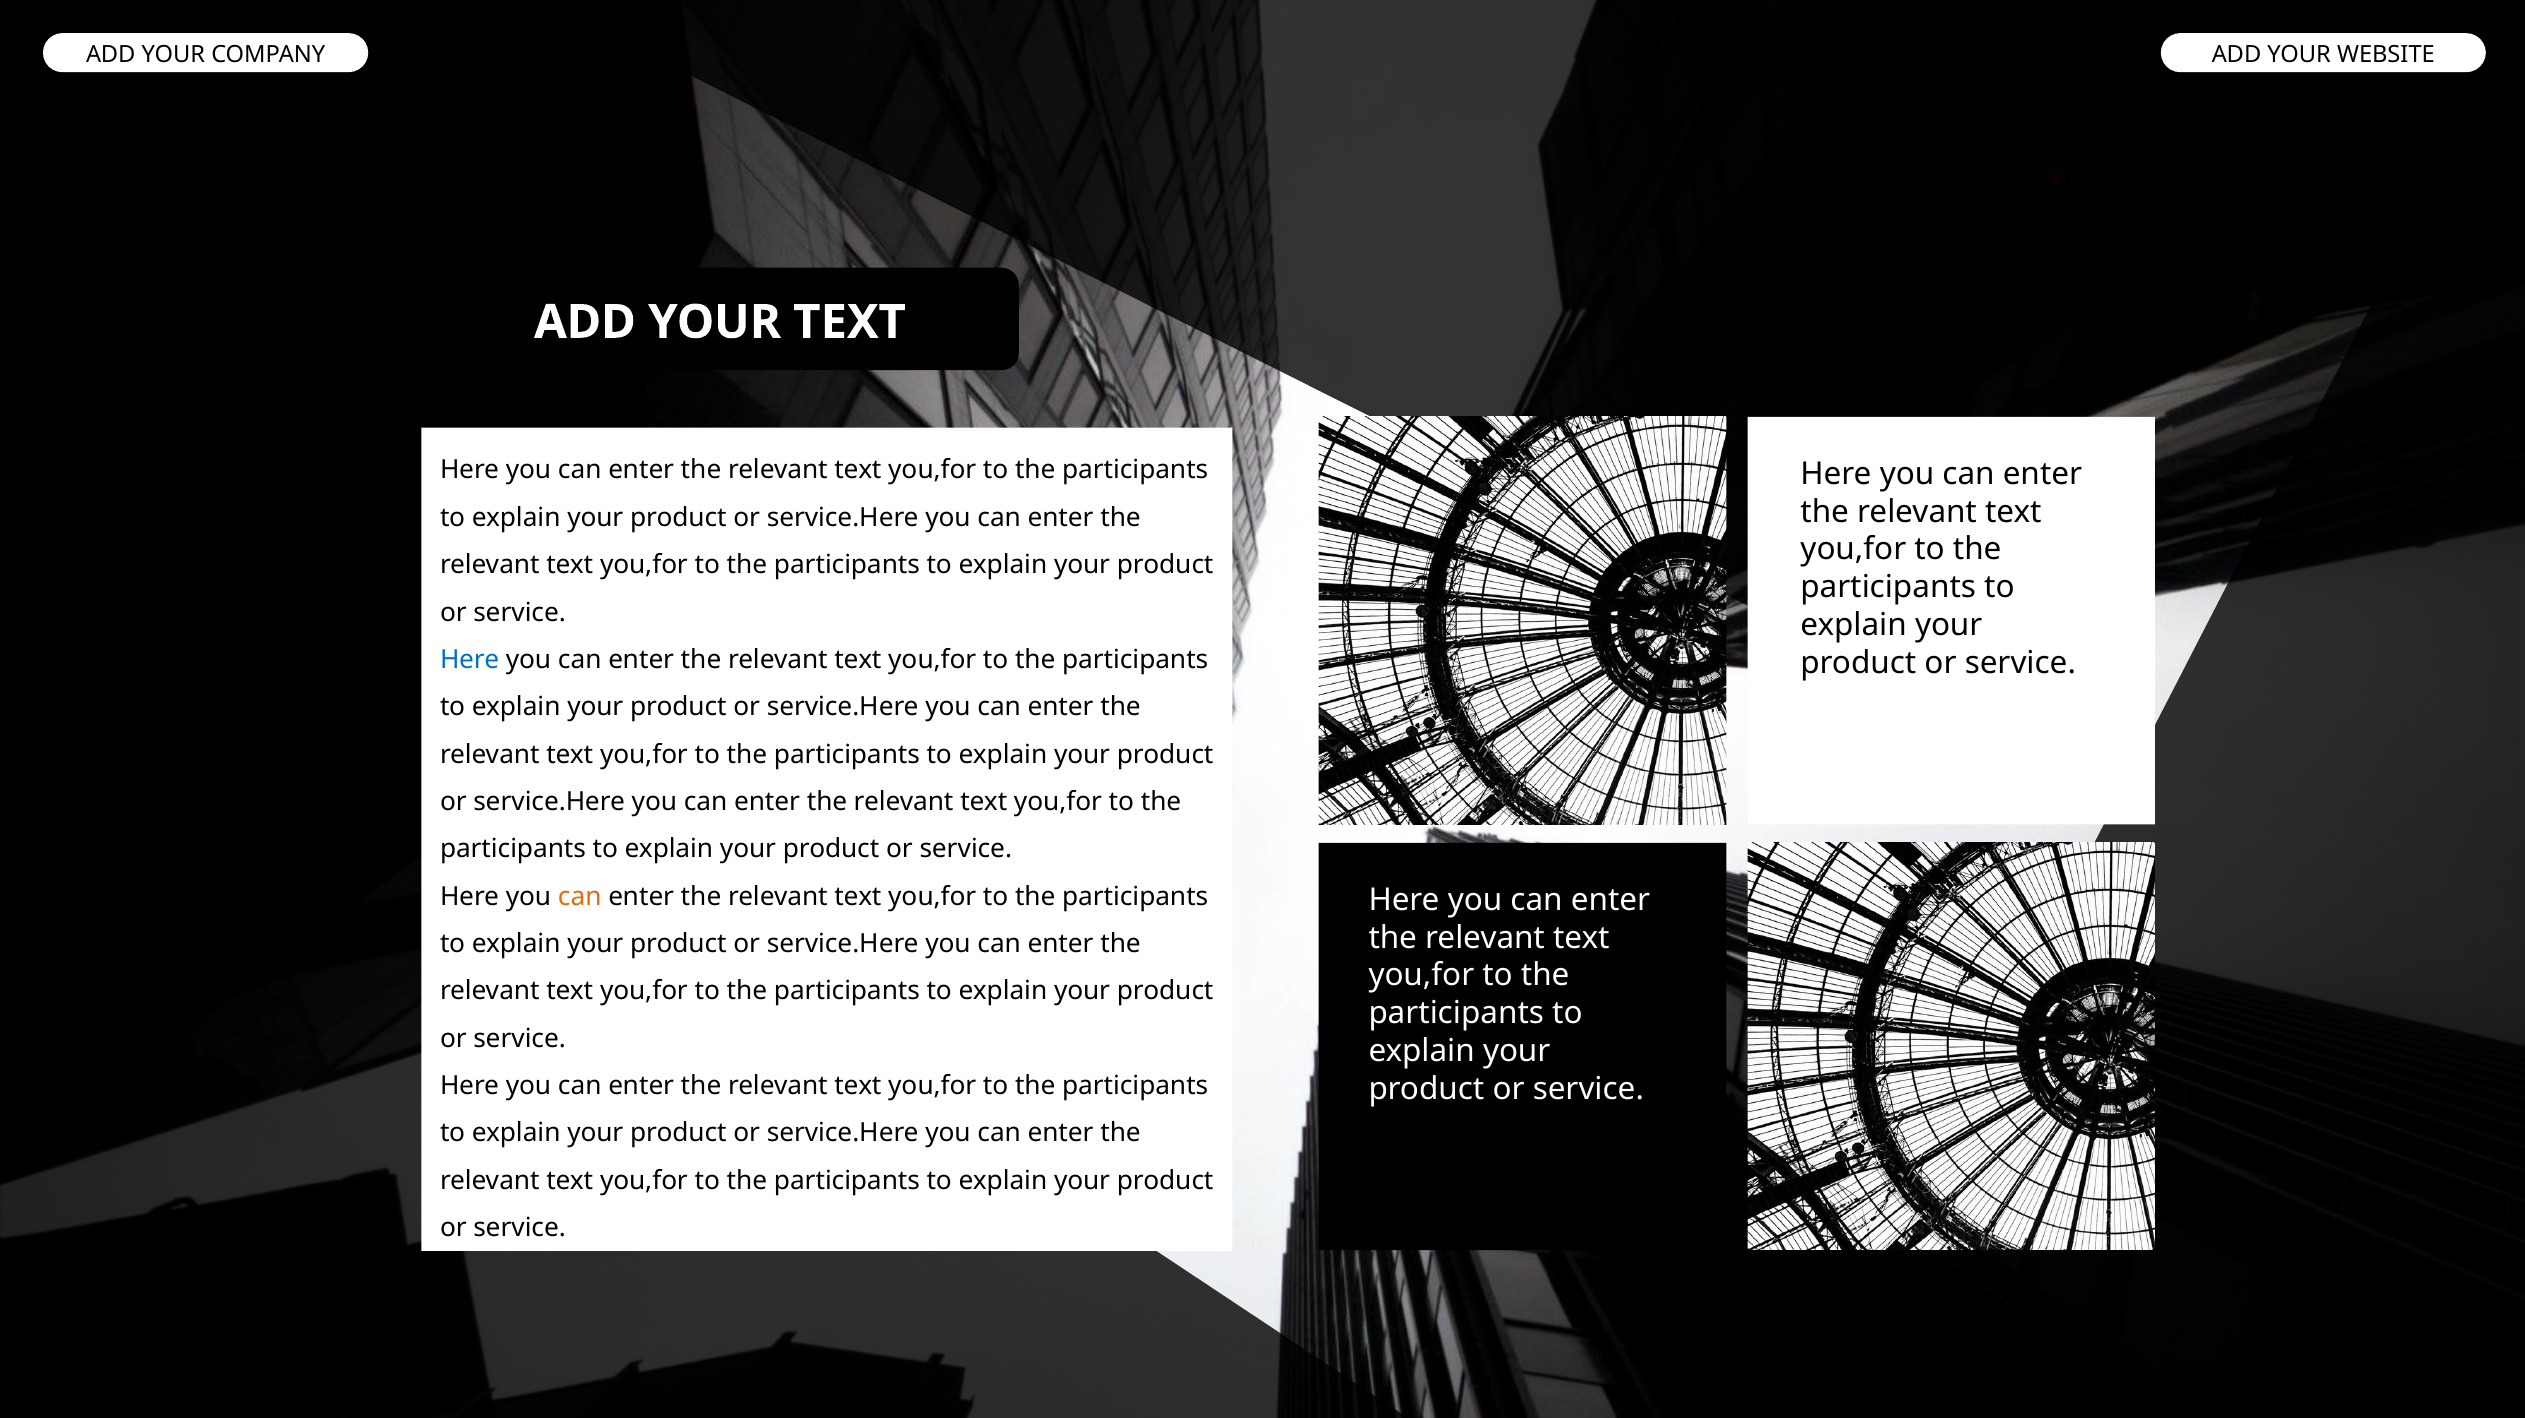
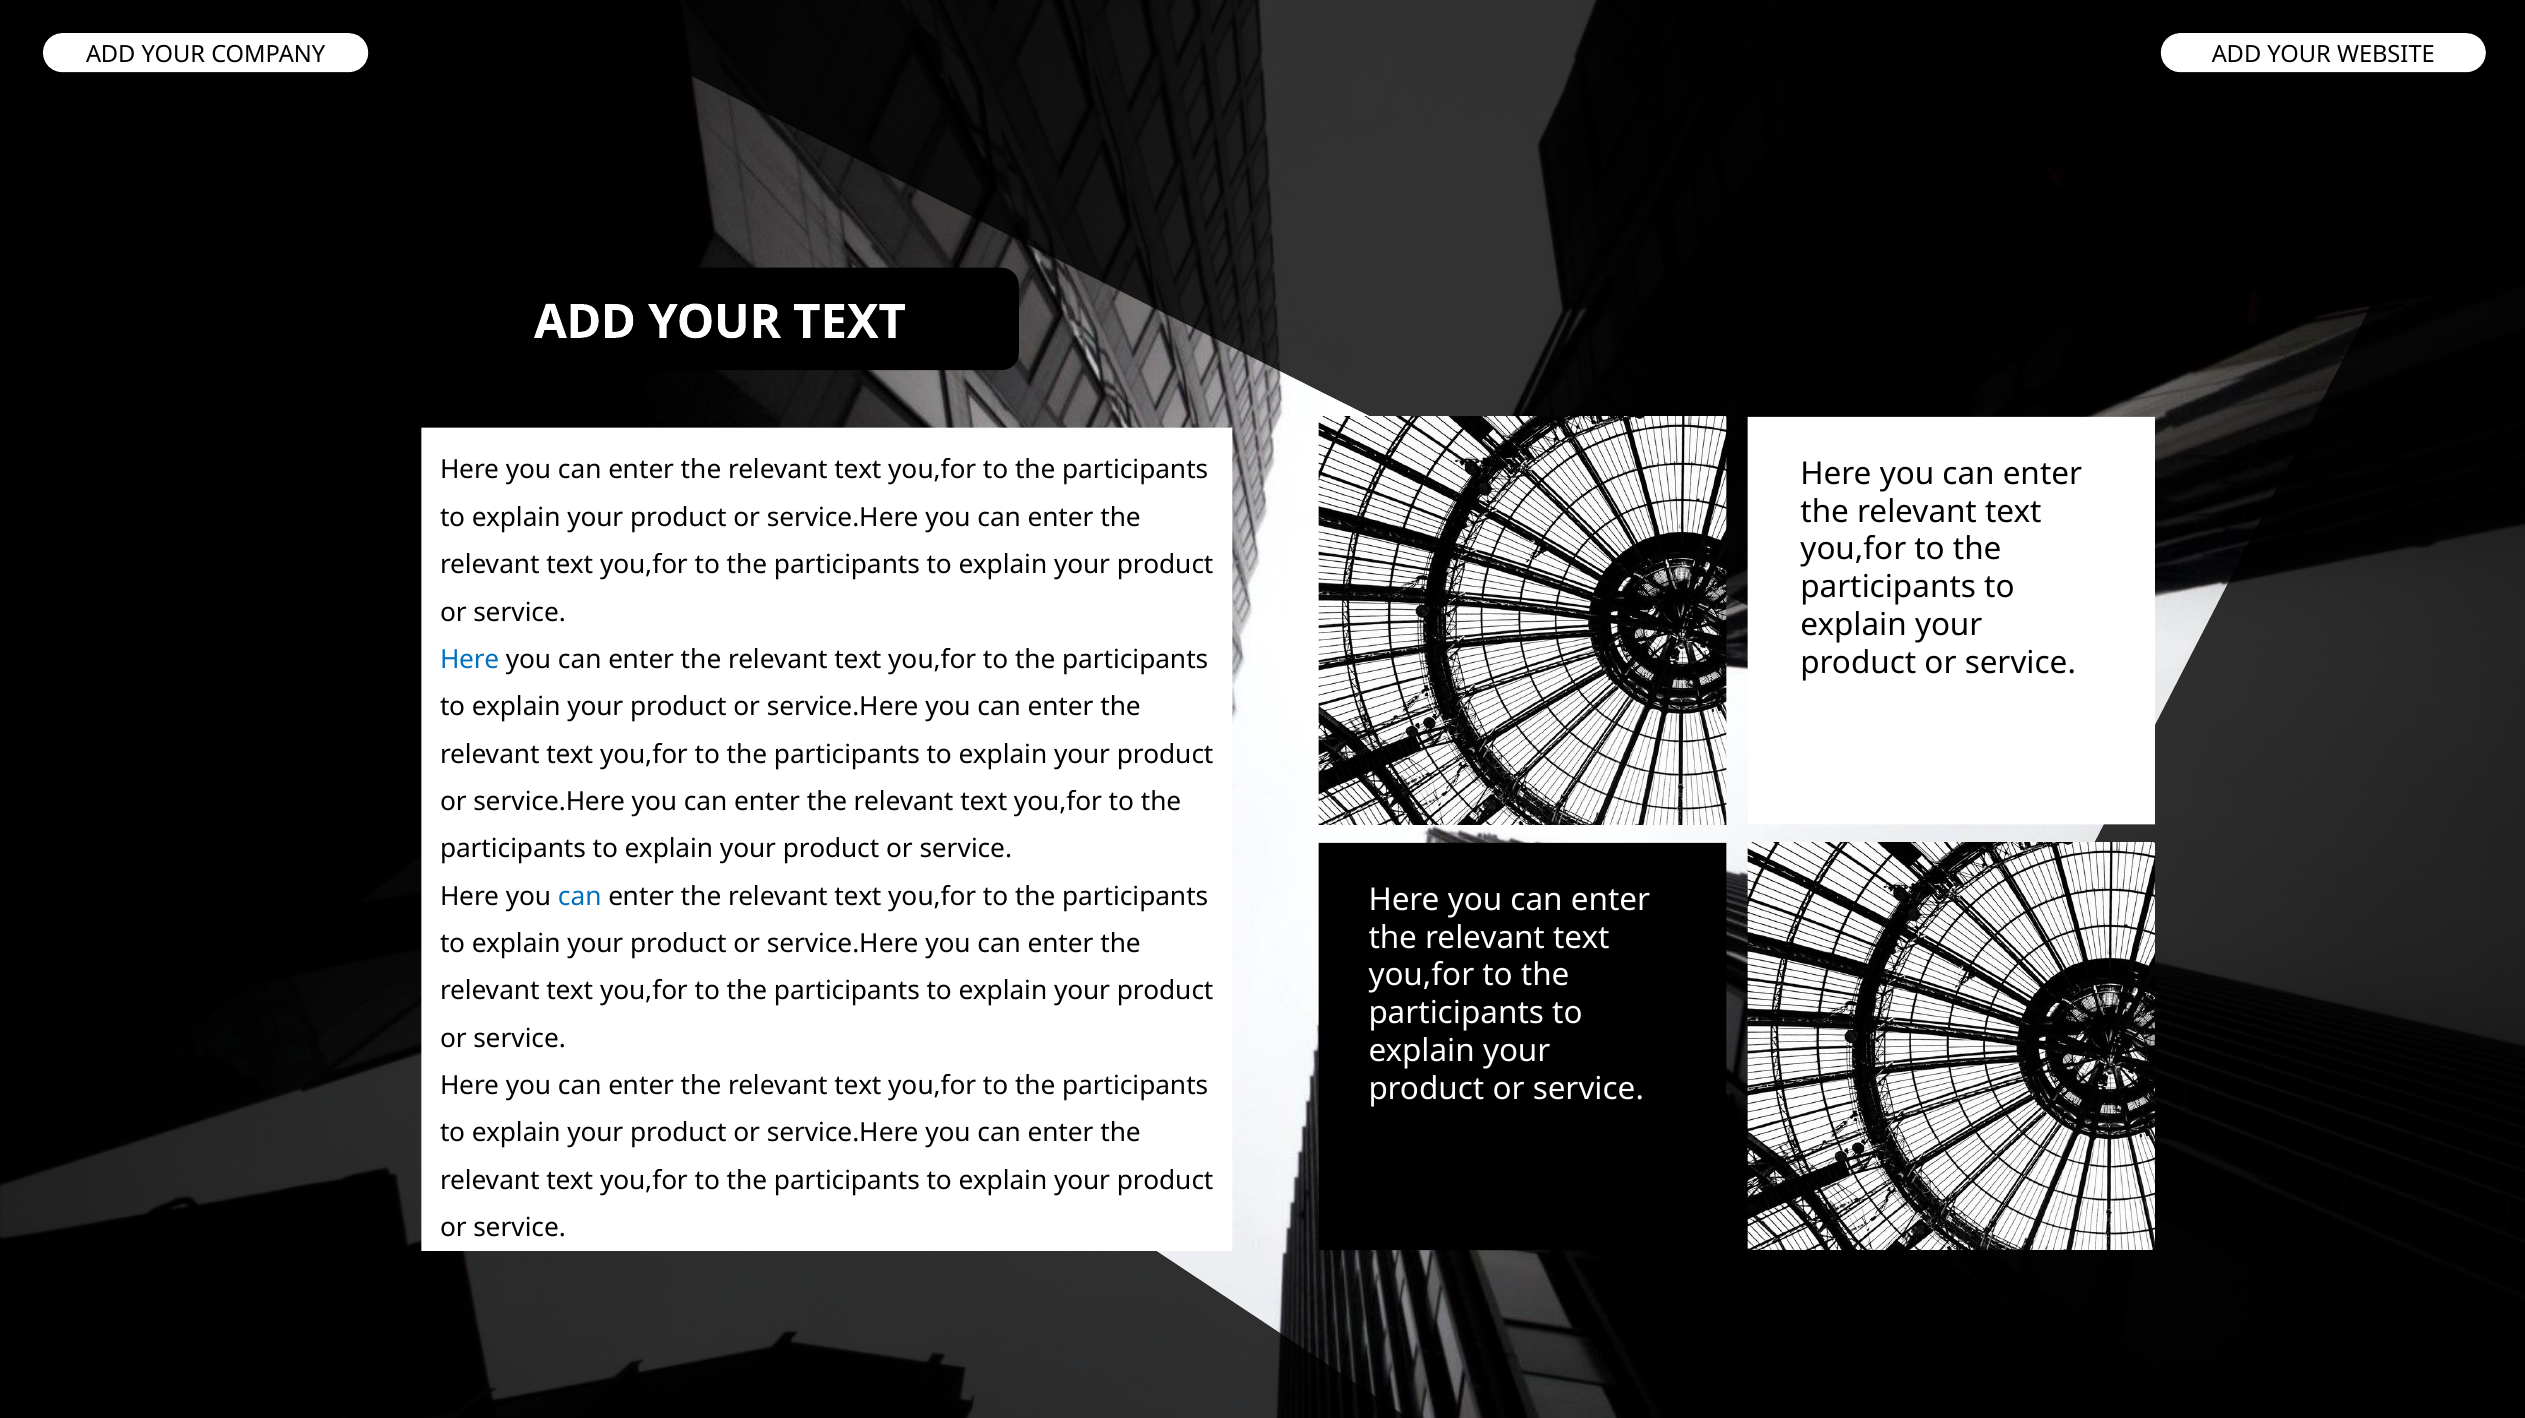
can at (580, 896) colour: orange -> blue
